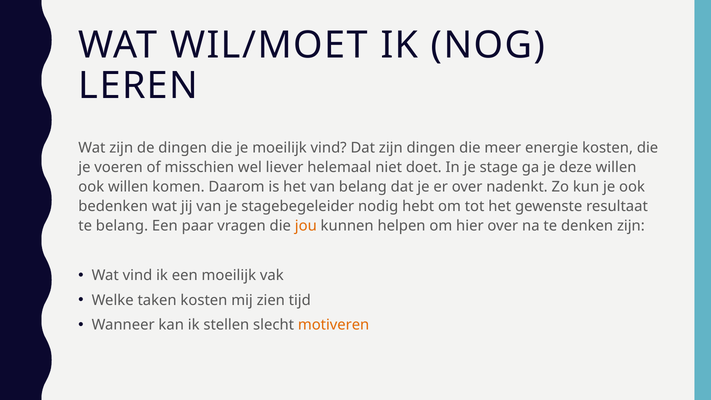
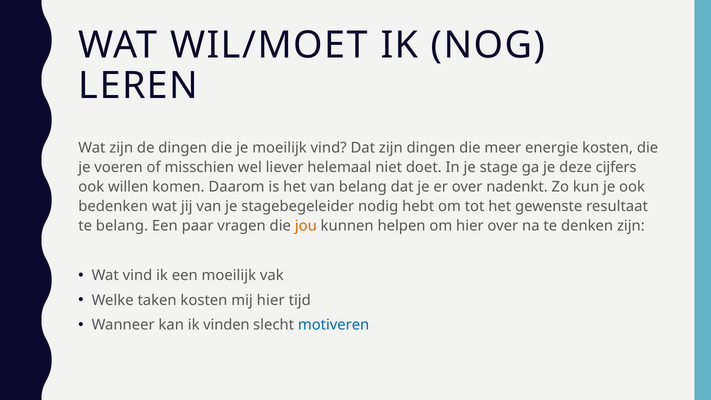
deze willen: willen -> cijfers
mij zien: zien -> hier
stellen: stellen -> vinden
motiveren colour: orange -> blue
